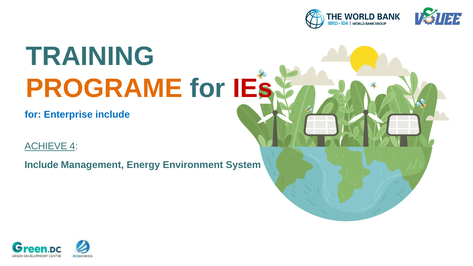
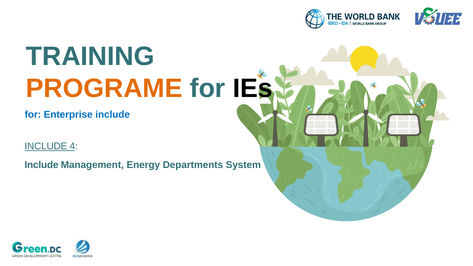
IEs colour: red -> black
ACHIEVE at (46, 146): ACHIEVE -> INCLUDE
Environment: Environment -> Departments
